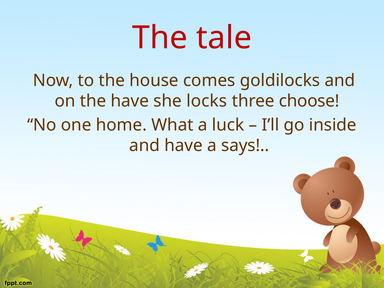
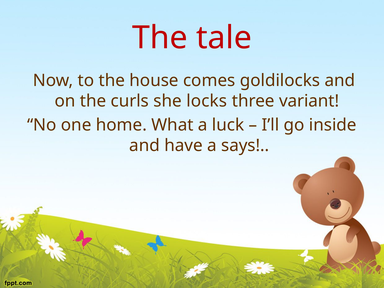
the have: have -> curls
choose: choose -> variant
